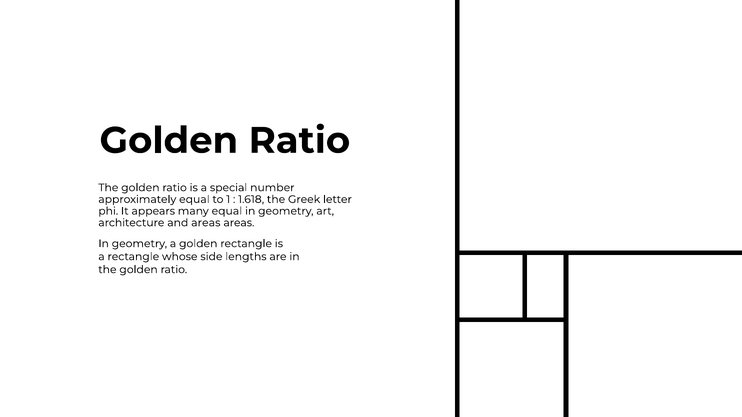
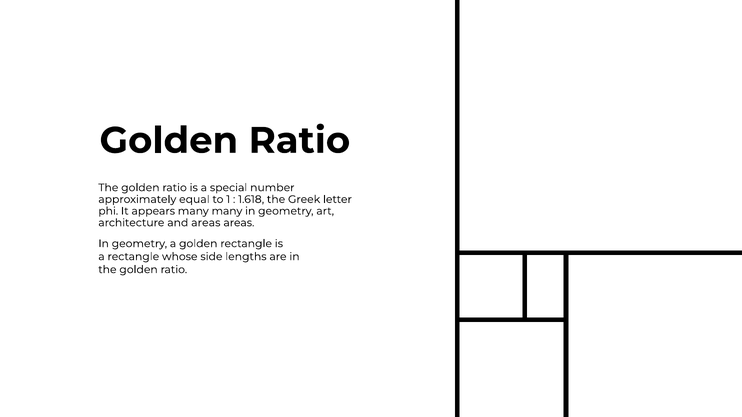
many equal: equal -> many
